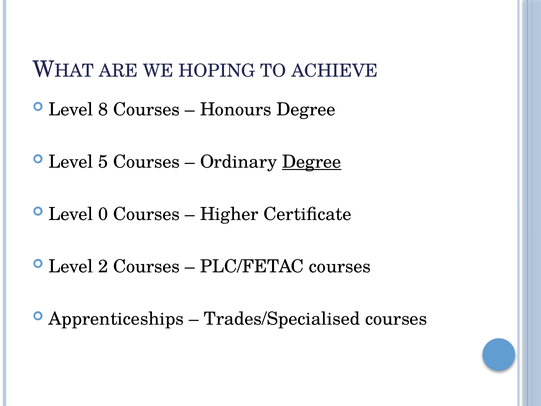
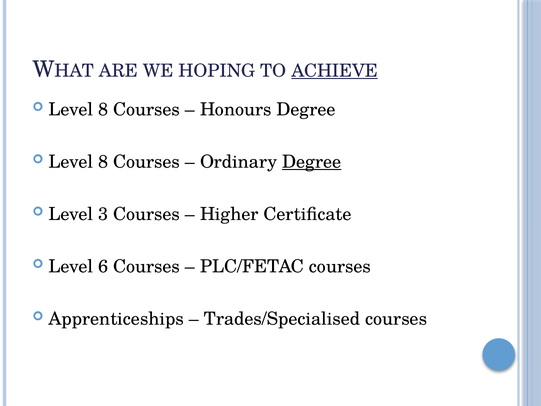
ACHIEVE underline: none -> present
5 at (103, 162): 5 -> 8
0: 0 -> 3
2: 2 -> 6
